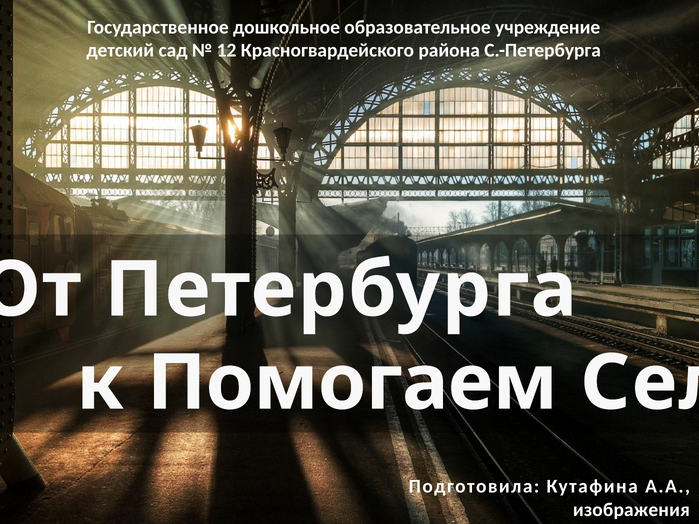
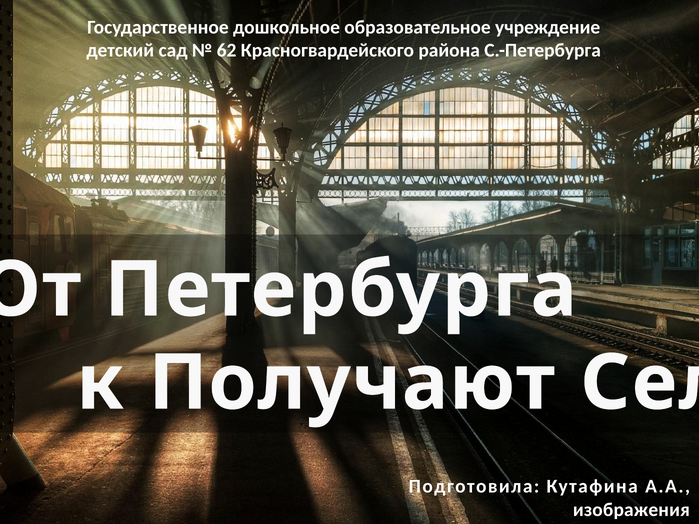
12: 12 -> 62
Помогаем: Помогаем -> Получают
